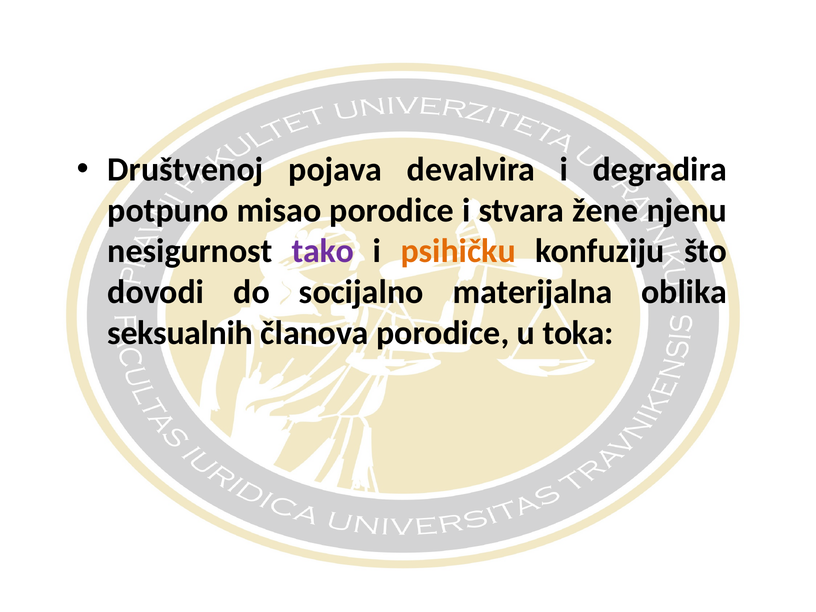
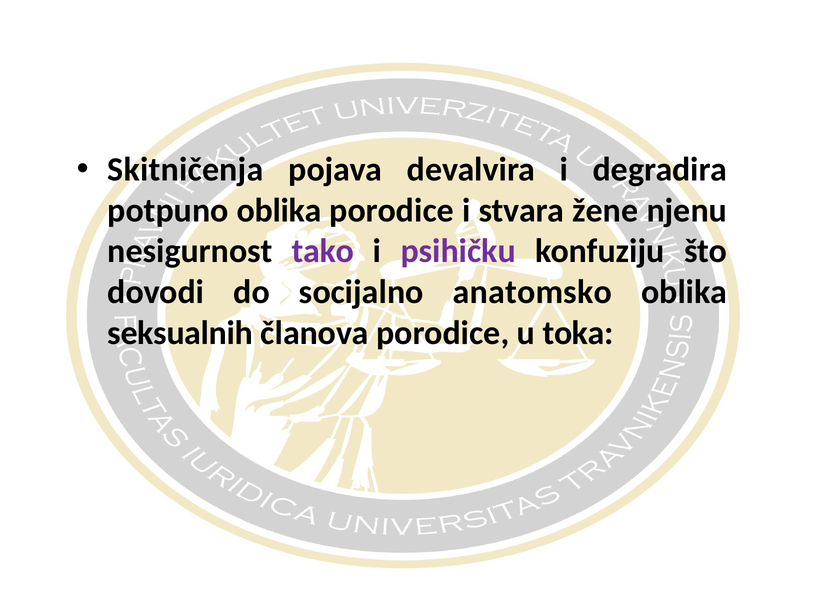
Društvenoj: Društvenoj -> Skitničenja
potpuno misao: misao -> oblika
psihičku colour: orange -> purple
materijalna: materijalna -> anatomsko
